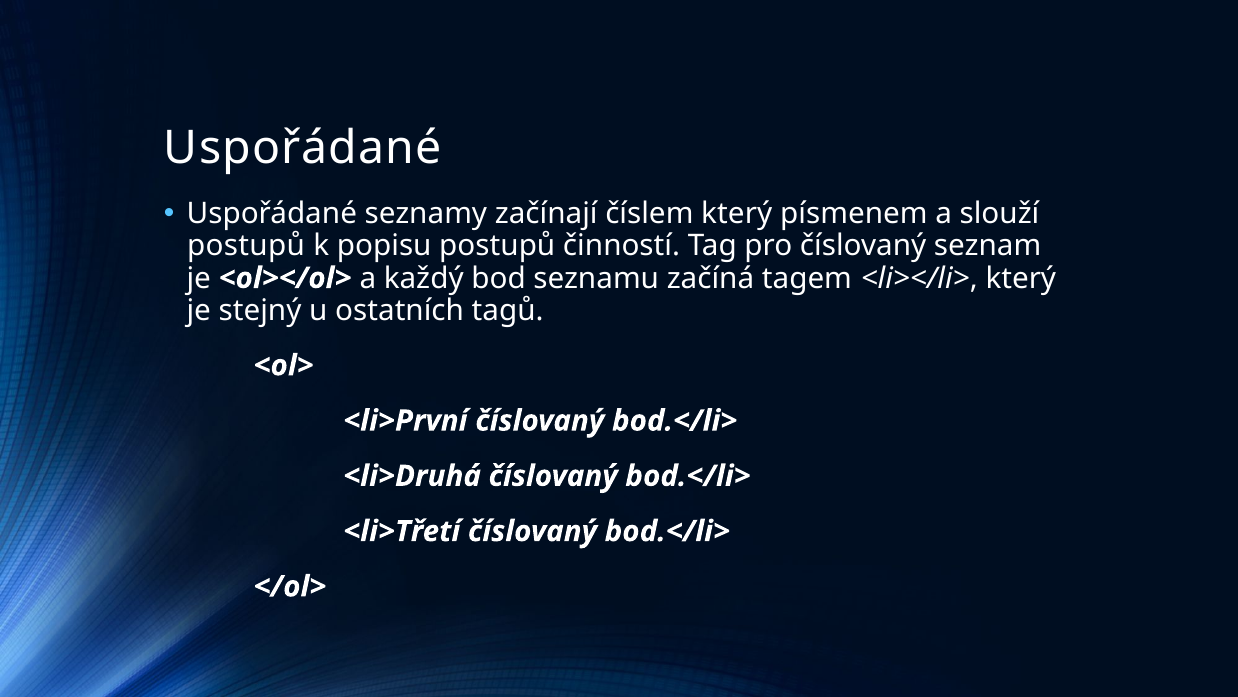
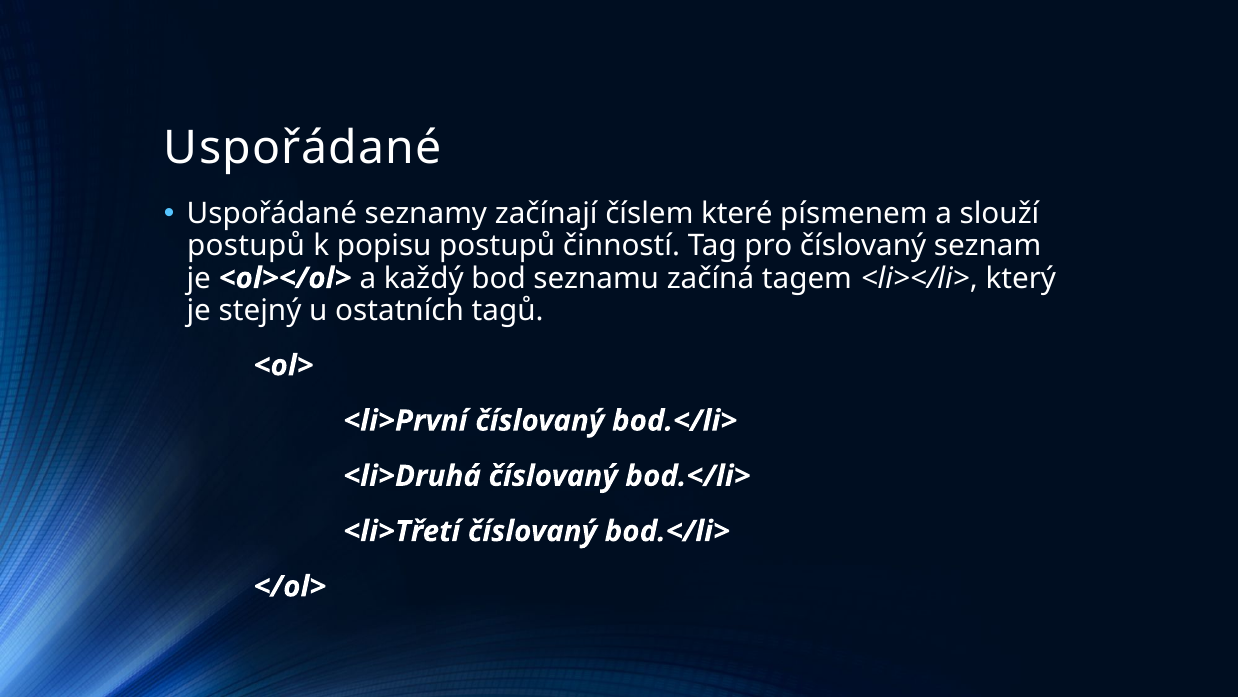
číslem který: který -> které
